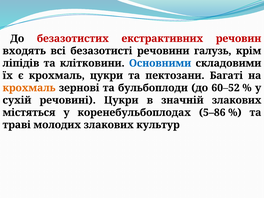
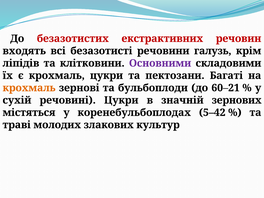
Основними colour: blue -> purple
60–52: 60–52 -> 60–21
значній злакових: злакових -> зернових
5–86: 5–86 -> 5–42
